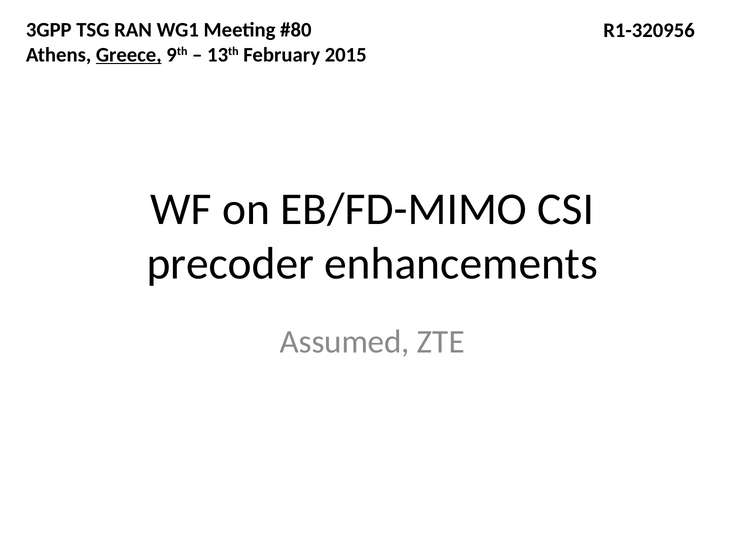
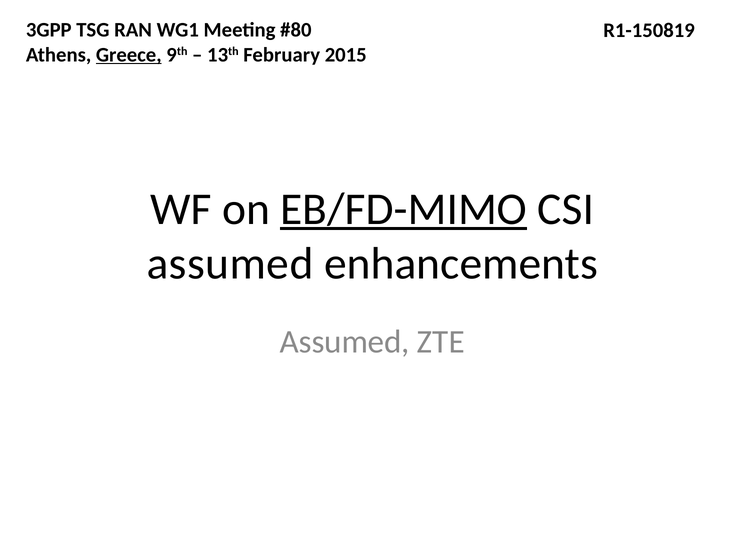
R1-320956: R1-320956 -> R1-150819
EB/FD-MIMO underline: none -> present
precoder at (230, 264): precoder -> assumed
